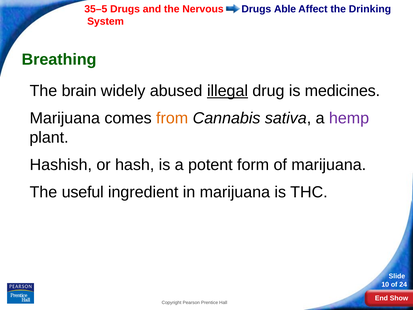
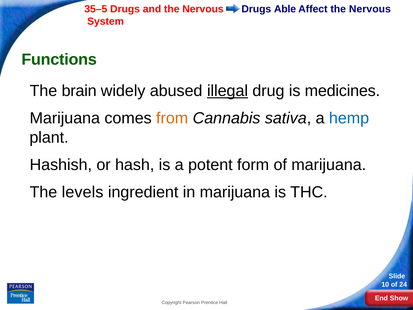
Affect the Drinking: Drinking -> Nervous
Breathing: Breathing -> Functions
hemp colour: purple -> blue
useful: useful -> levels
